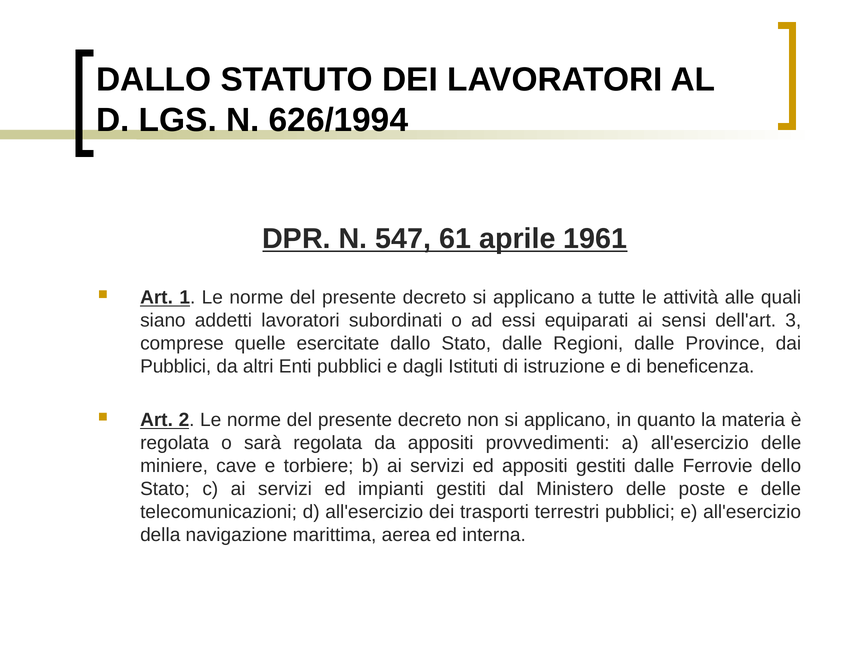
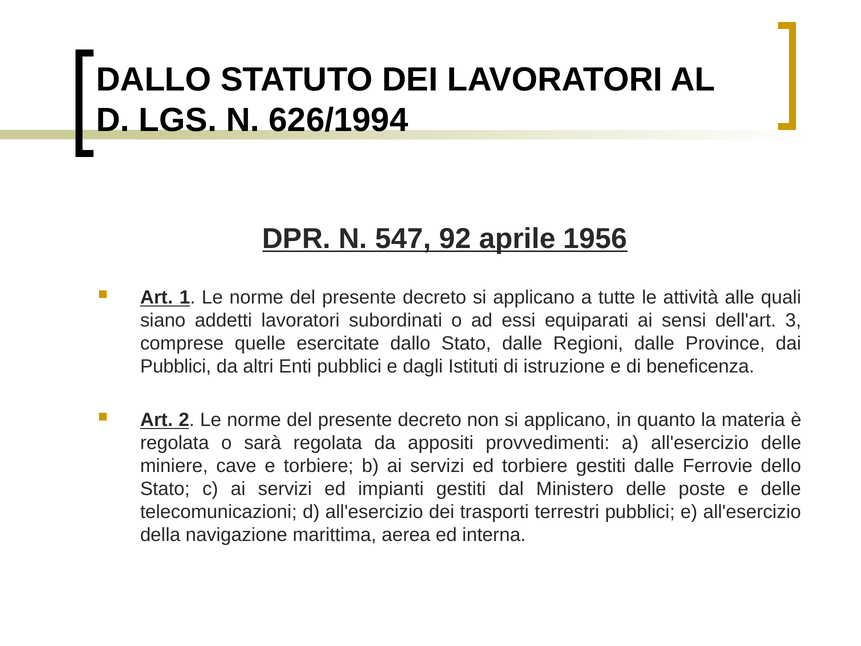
61: 61 -> 92
1961: 1961 -> 1956
ed appositi: appositi -> torbiere
